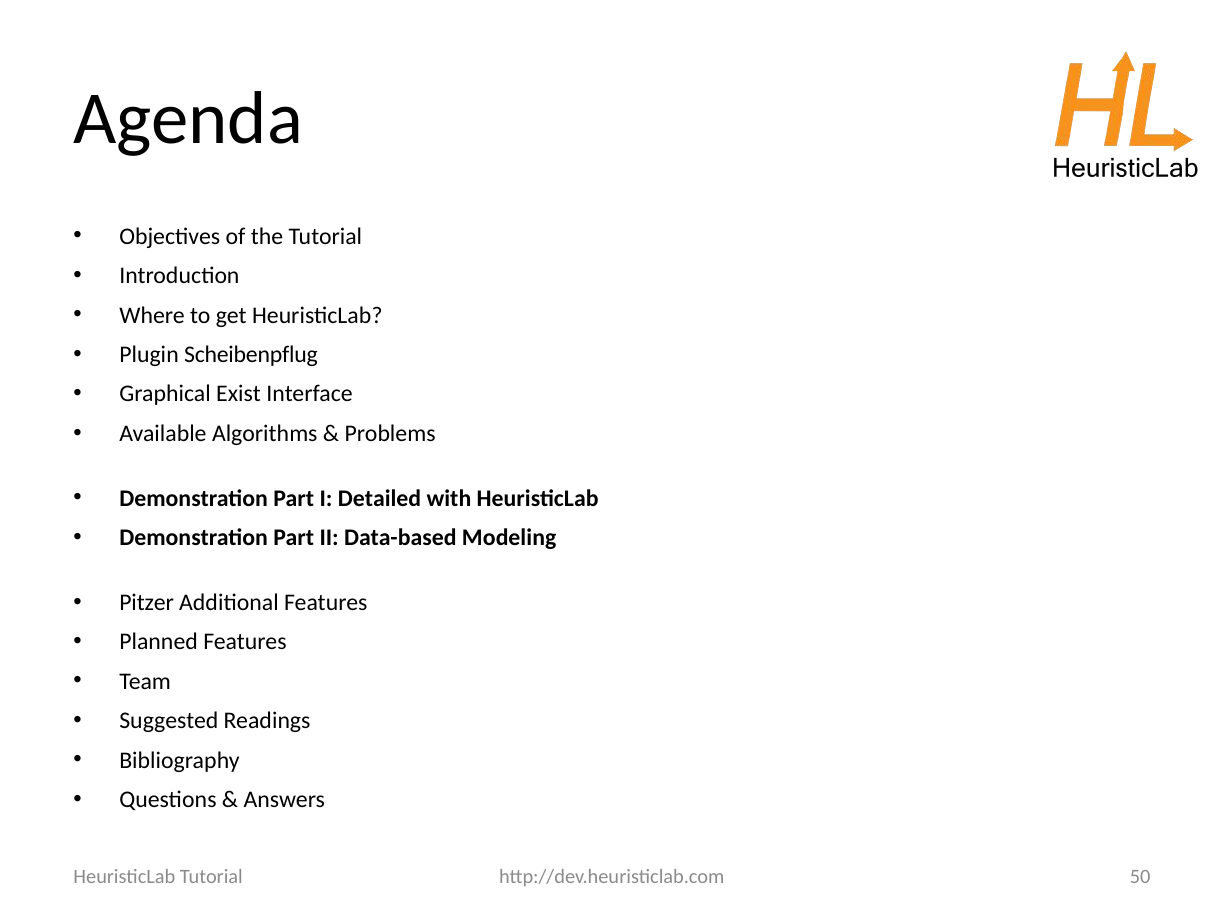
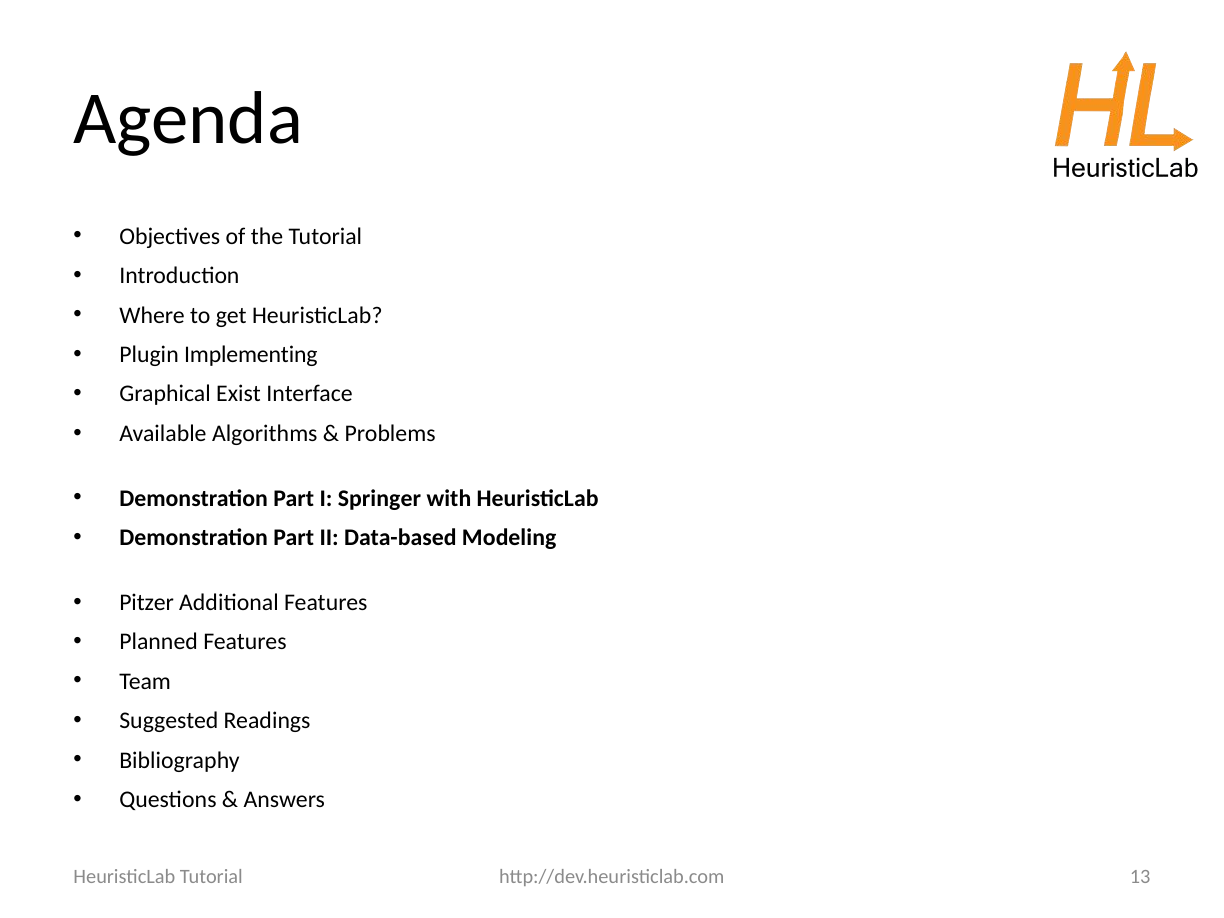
Scheibenpflug: Scheibenpflug -> Implementing
Detailed: Detailed -> Springer
50: 50 -> 13
